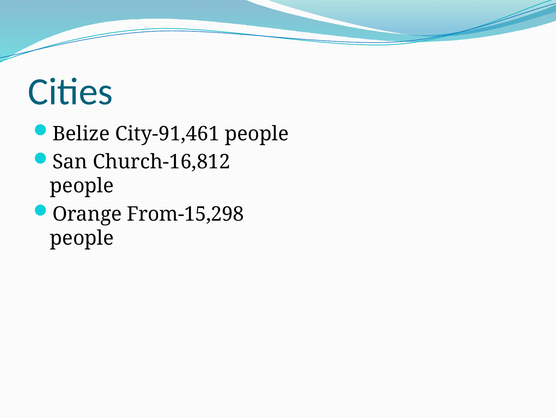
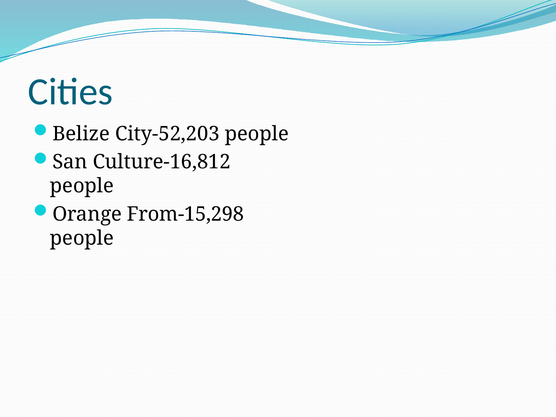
City-91,461: City-91,461 -> City-52,203
Church-16,812: Church-16,812 -> Culture-16,812
